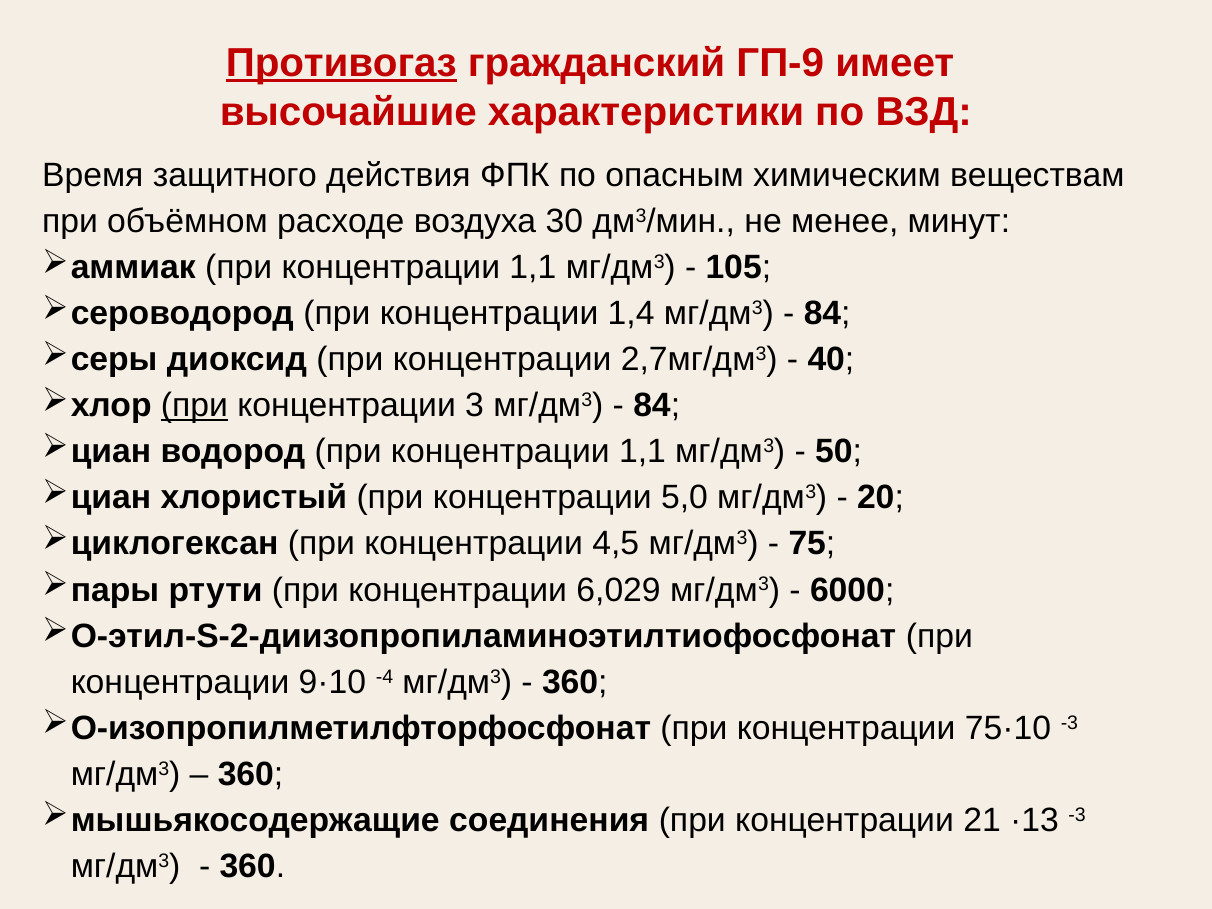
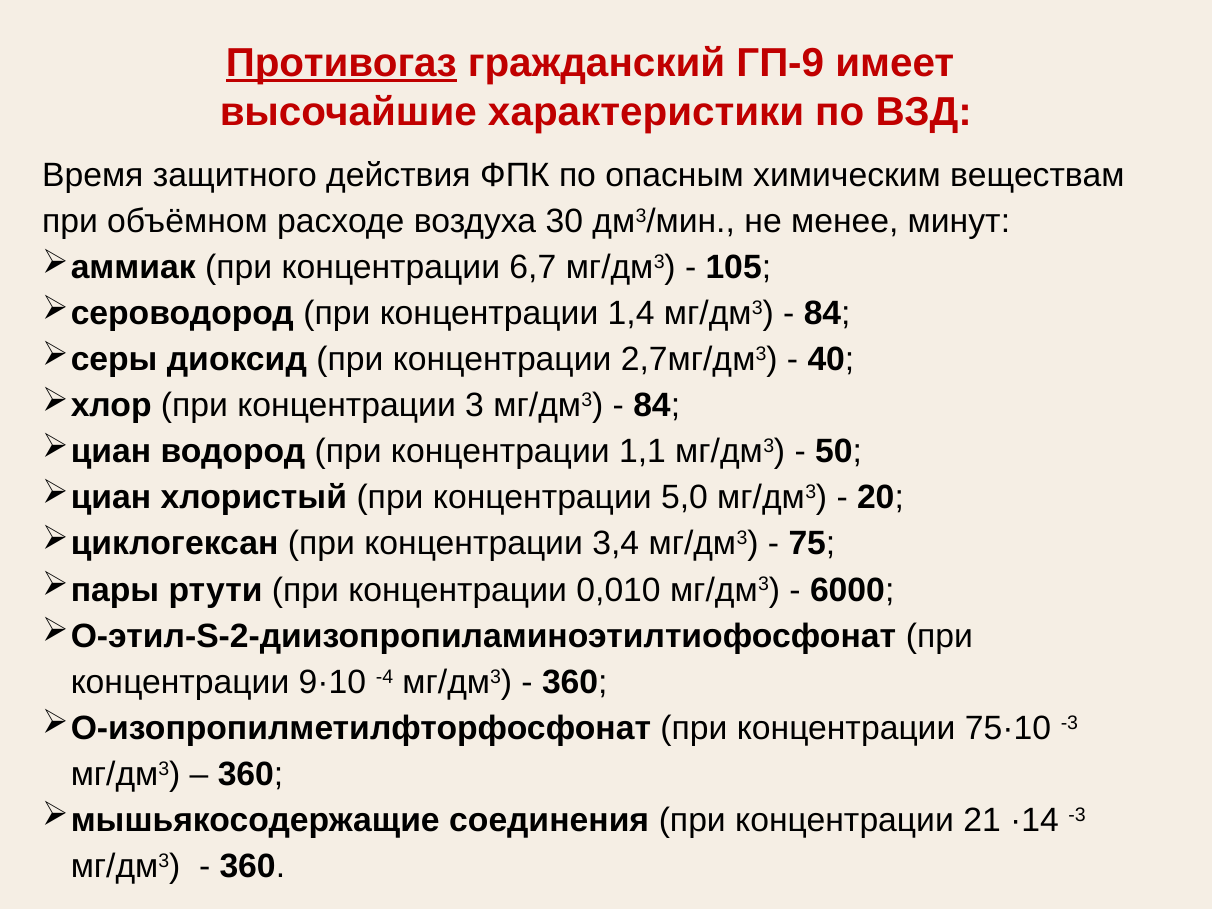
1,1 at (533, 268): 1,1 -> 6,7
при at (194, 406) underline: present -> none
4,5: 4,5 -> 3,4
6,029: 6,029 -> 0,010
·13: ·13 -> ·14
